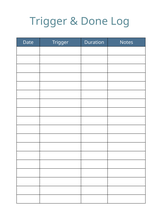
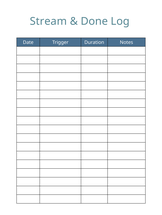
Trigger at (48, 21): Trigger -> Stream
